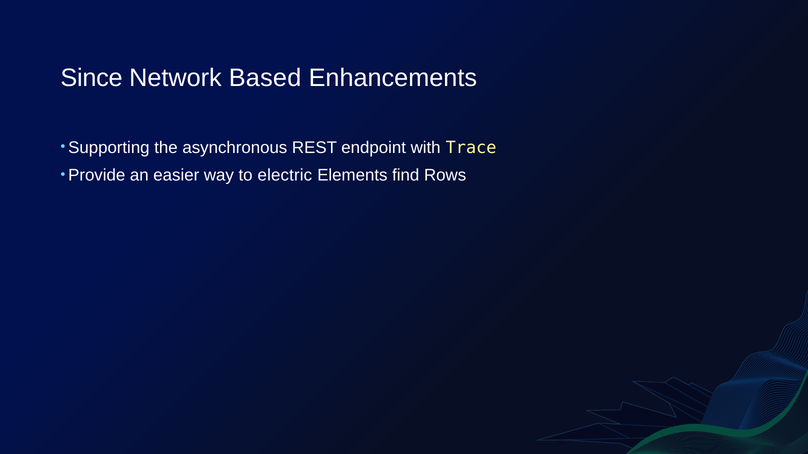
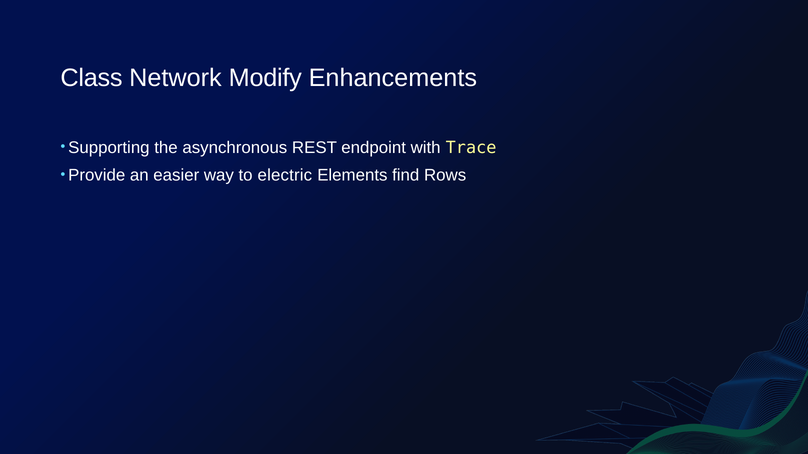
Since: Since -> Class
Based: Based -> Modify
